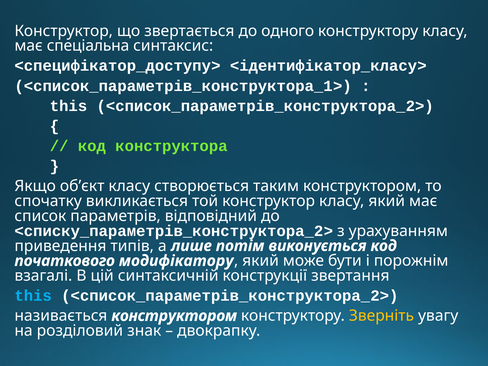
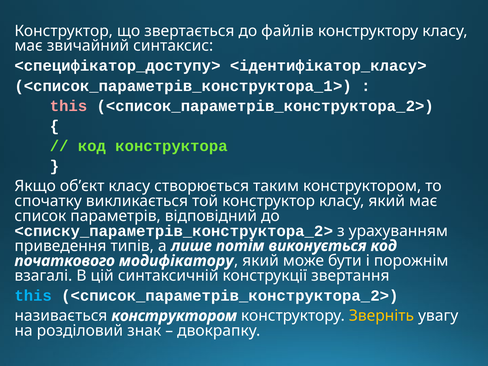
одного: одного -> файлів
спеціальна: спеціальна -> звичайний
this at (68, 106) colour: white -> pink
